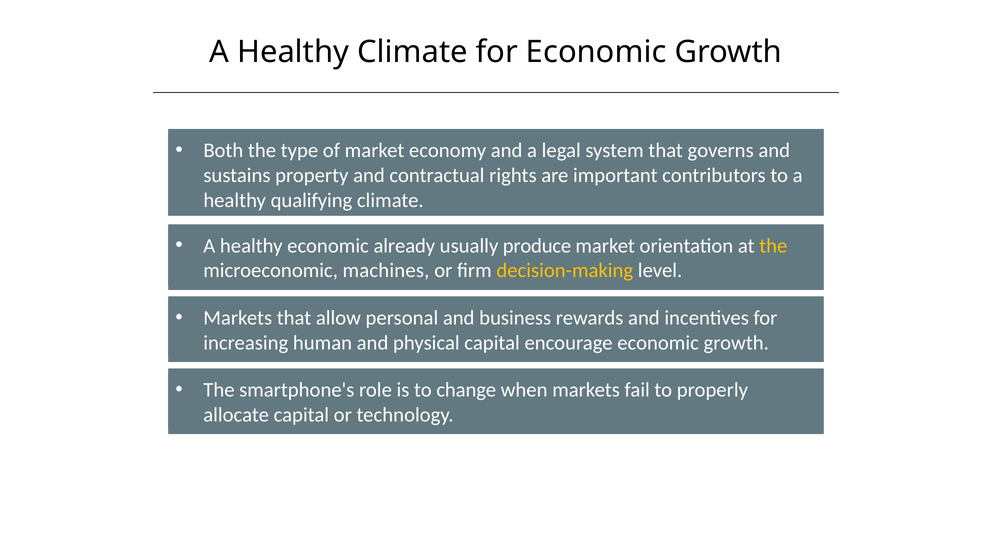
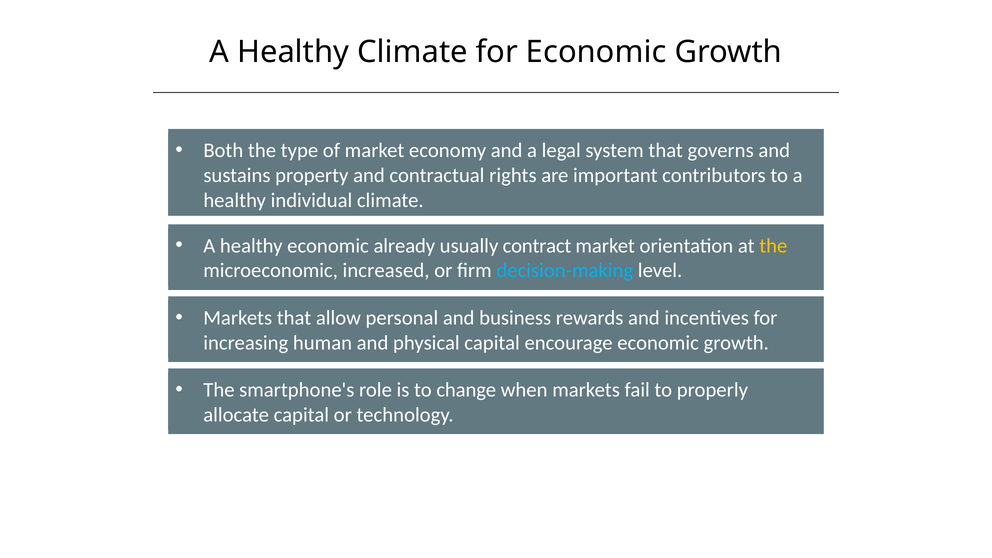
qualifying: qualifying -> individual
produce: produce -> contract
machines: machines -> increased
decision-making colour: yellow -> light blue
